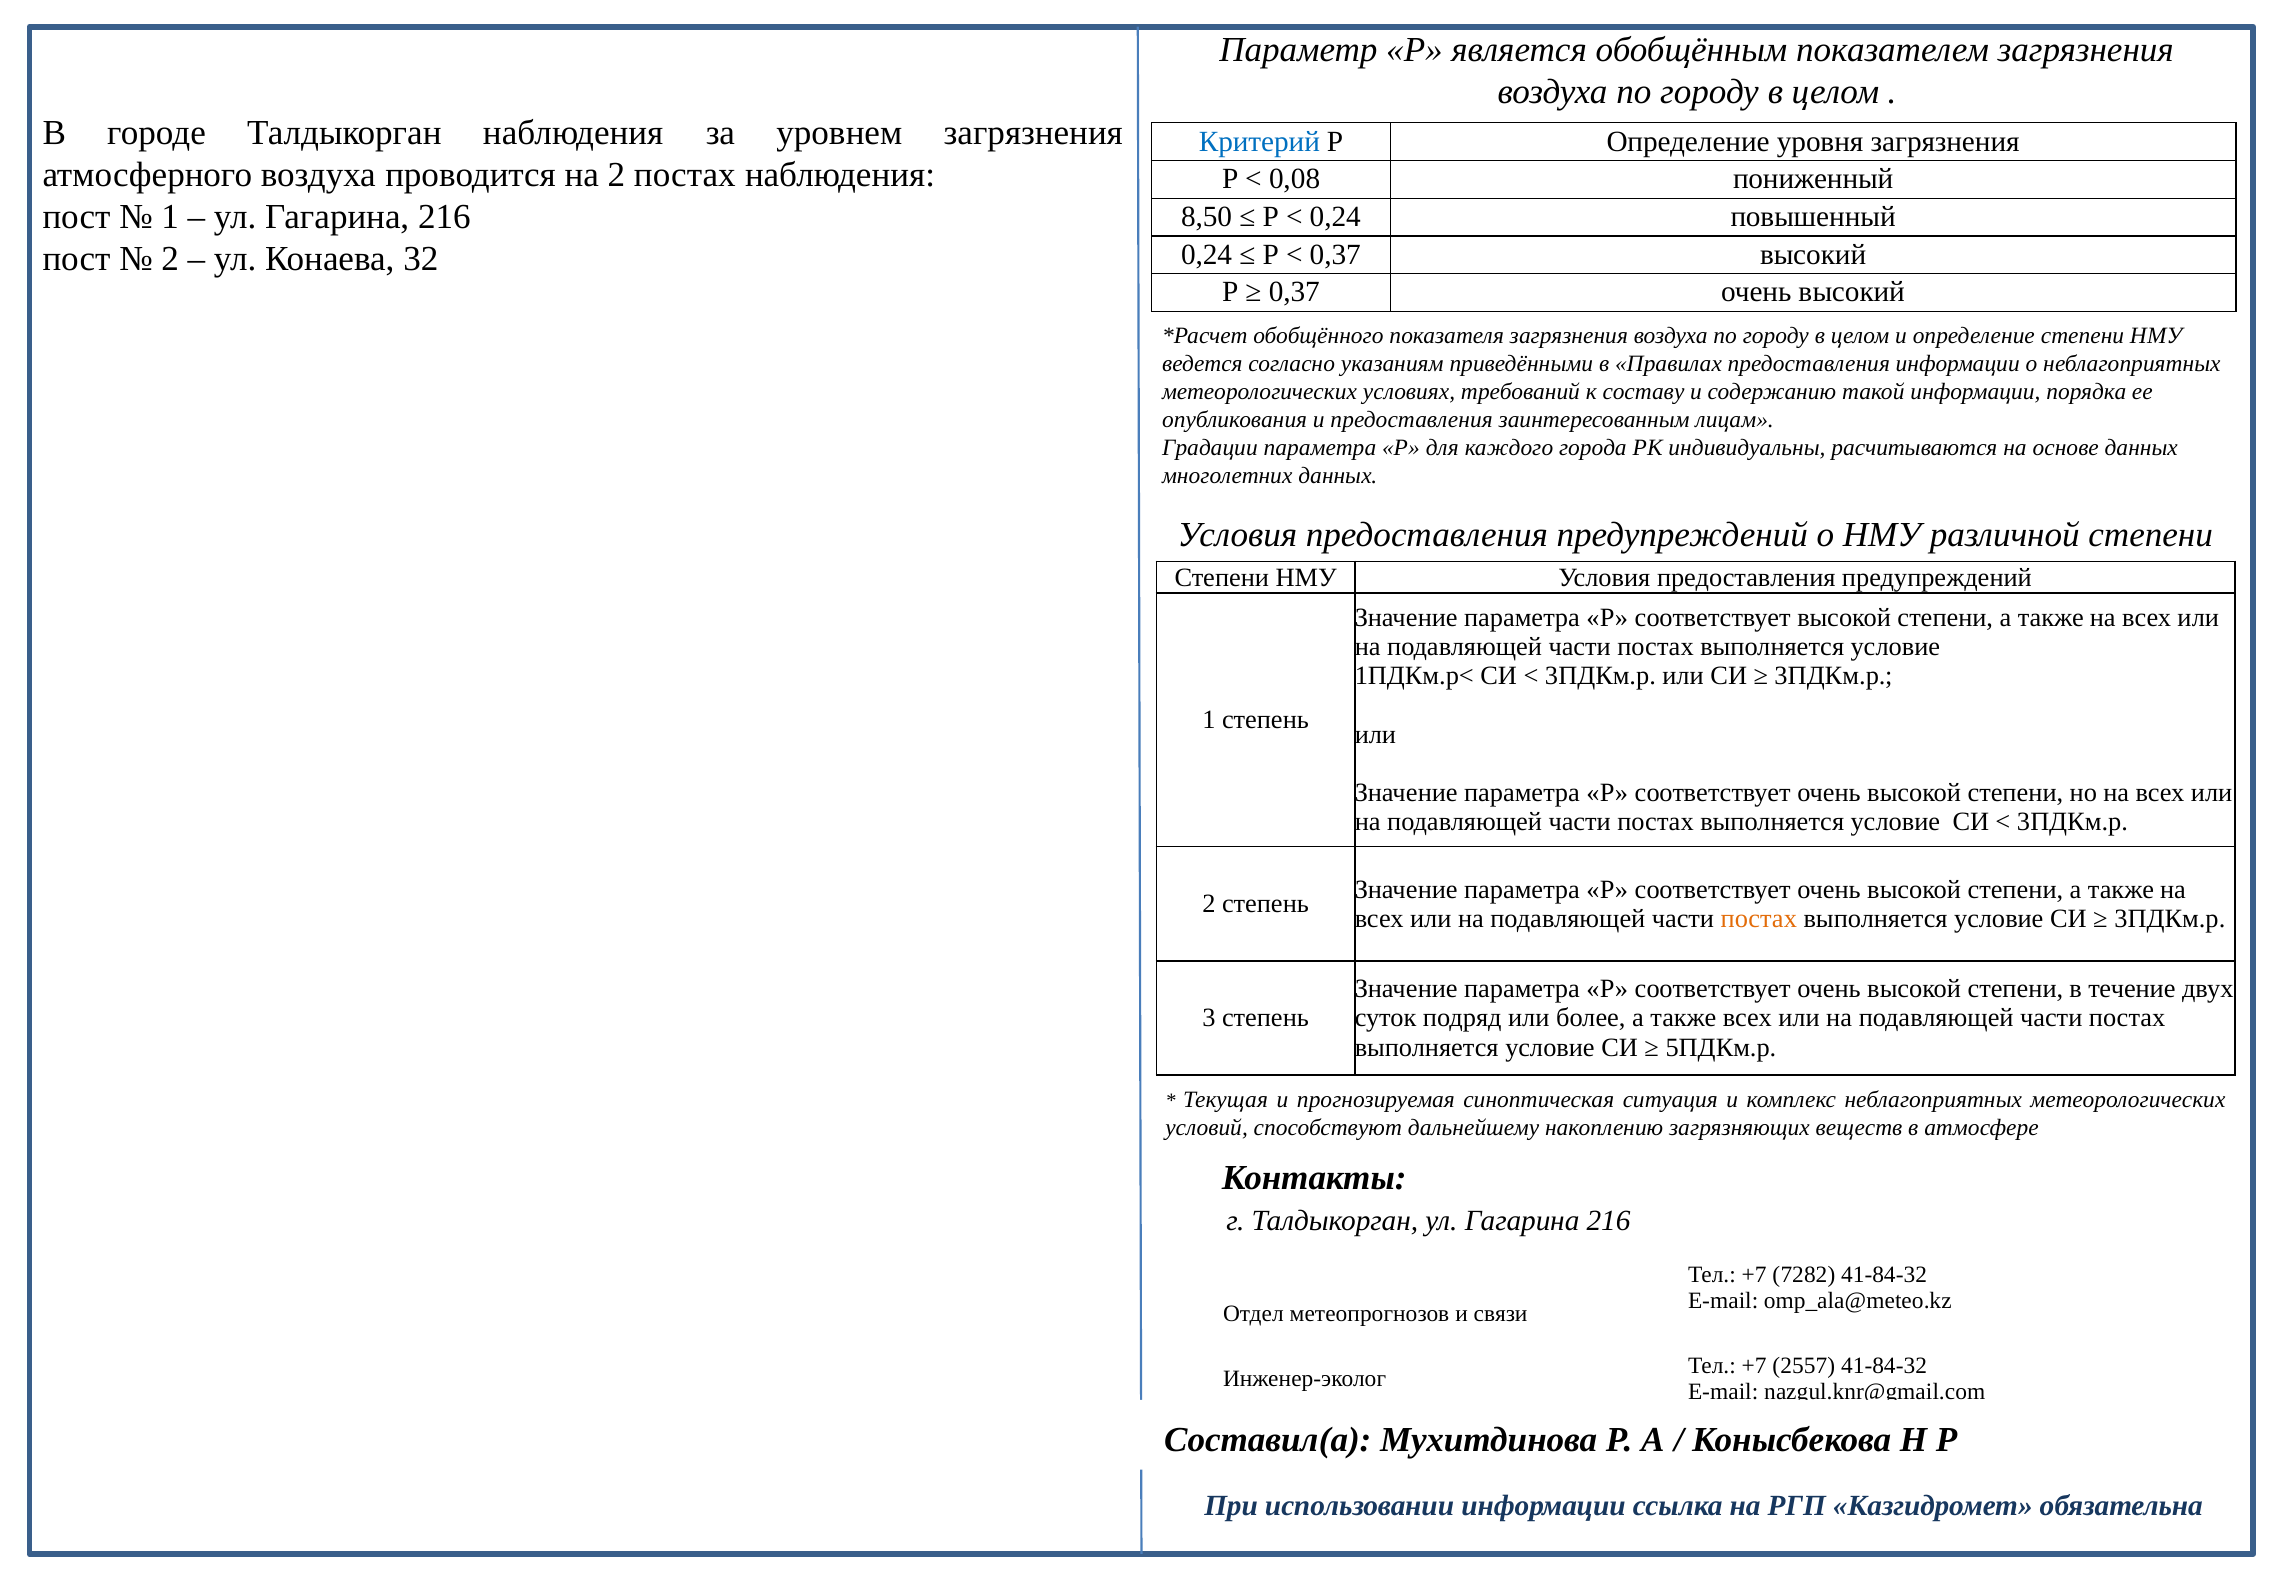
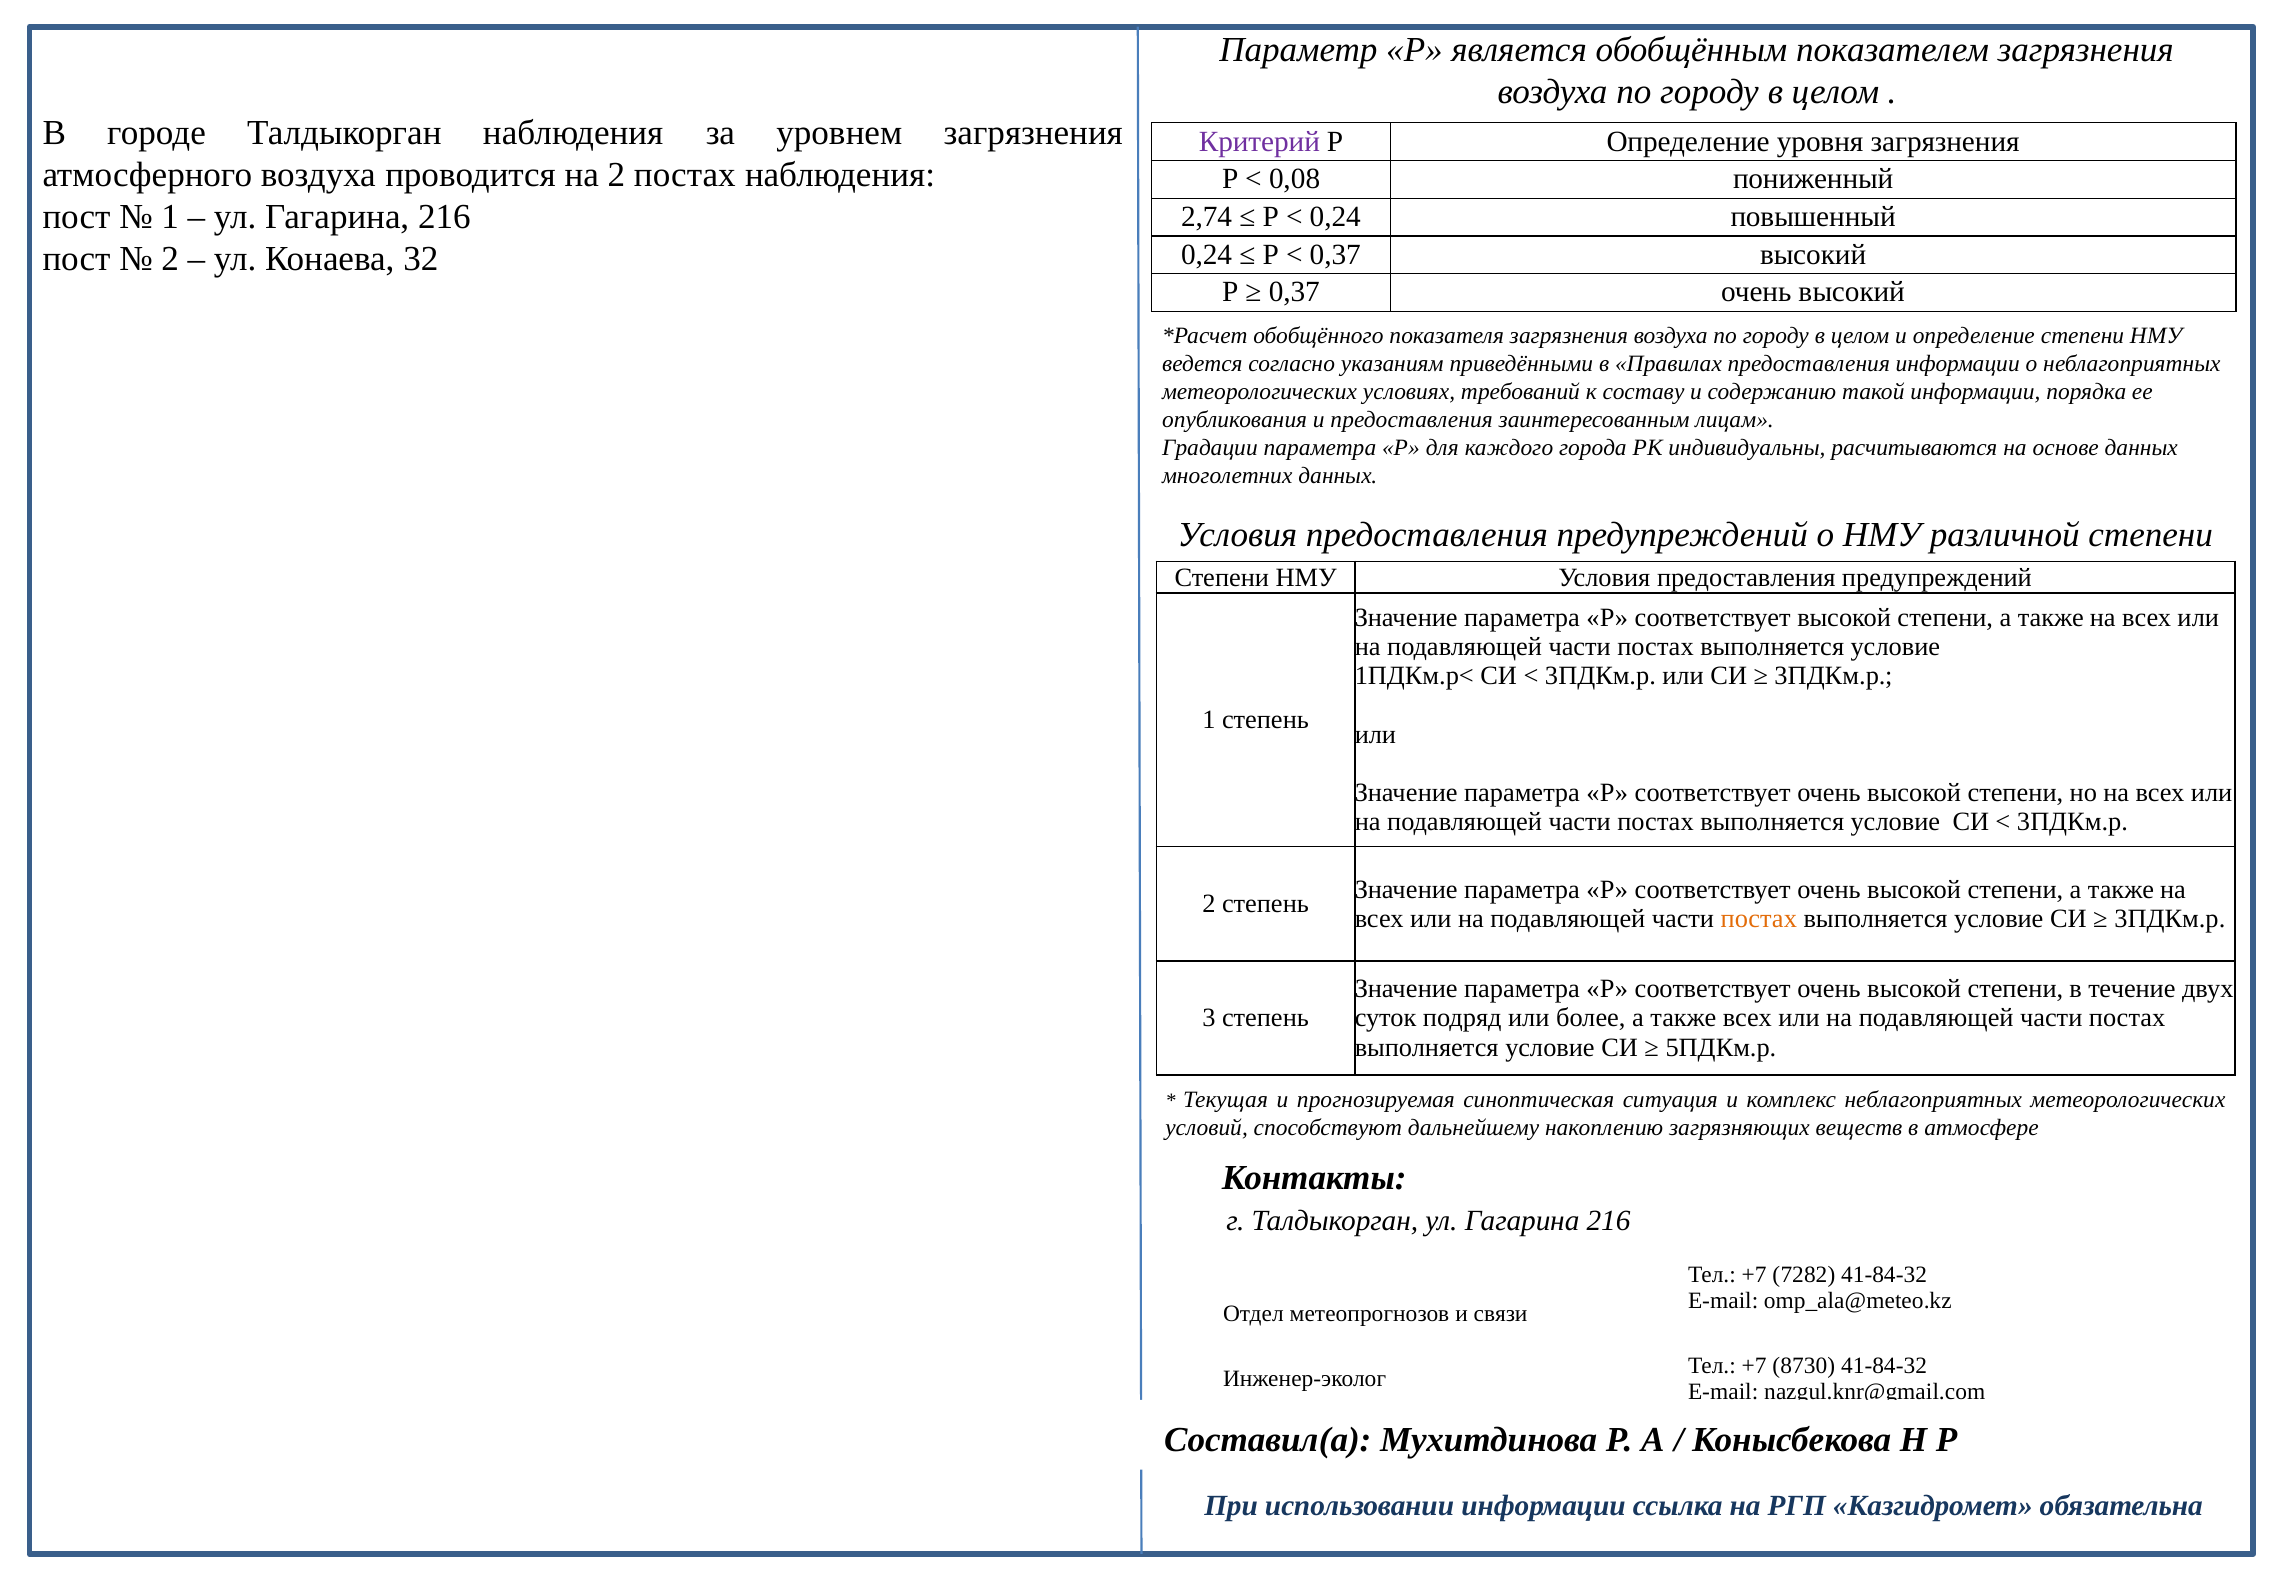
Критерий colour: blue -> purple
8,50: 8,50 -> 2,74
2557: 2557 -> 8730
